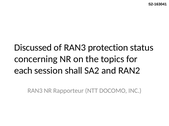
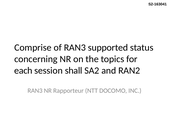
Discussed: Discussed -> Comprise
protection: protection -> supported
